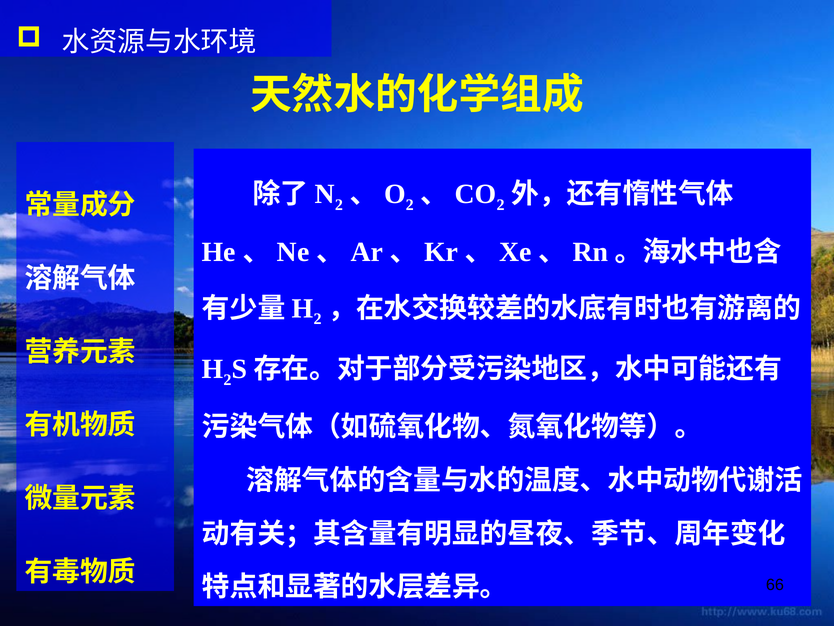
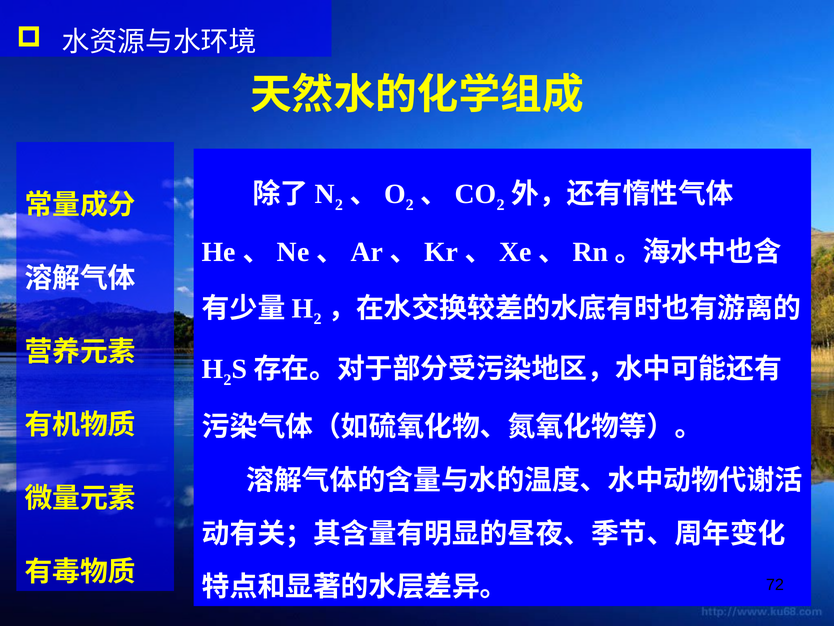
66: 66 -> 72
